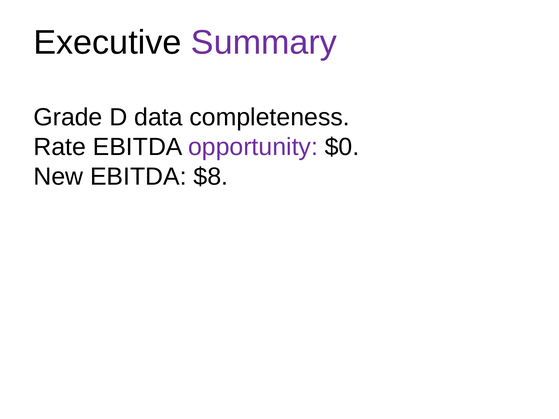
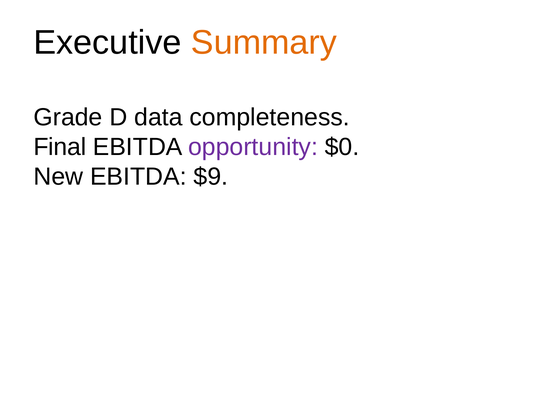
Summary colour: purple -> orange
Rate: Rate -> Final
$8: $8 -> $9
